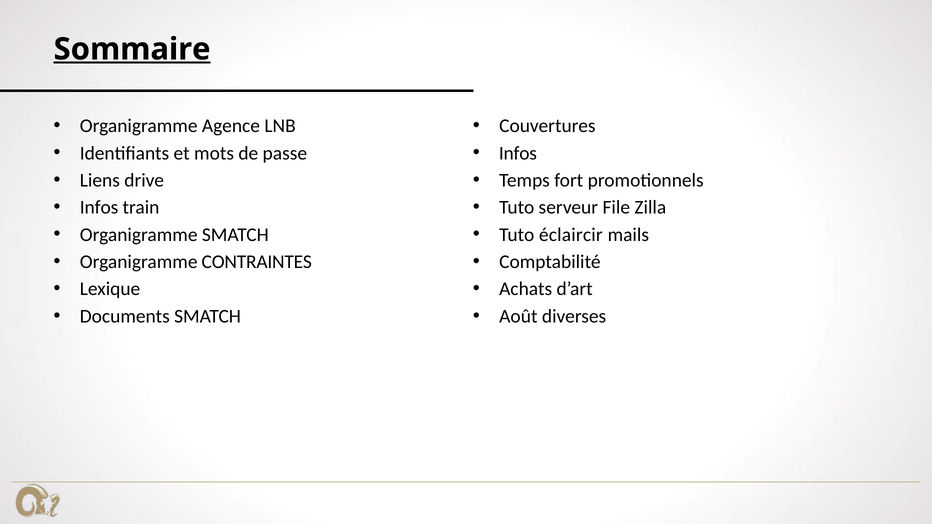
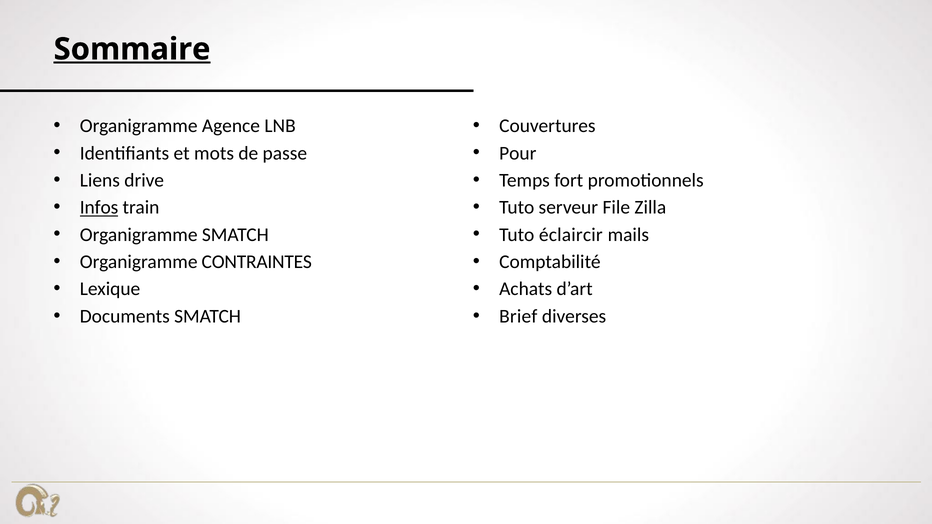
Infos at (518, 153): Infos -> Pour
Infos at (99, 208) underline: none -> present
Août: Août -> Brief
